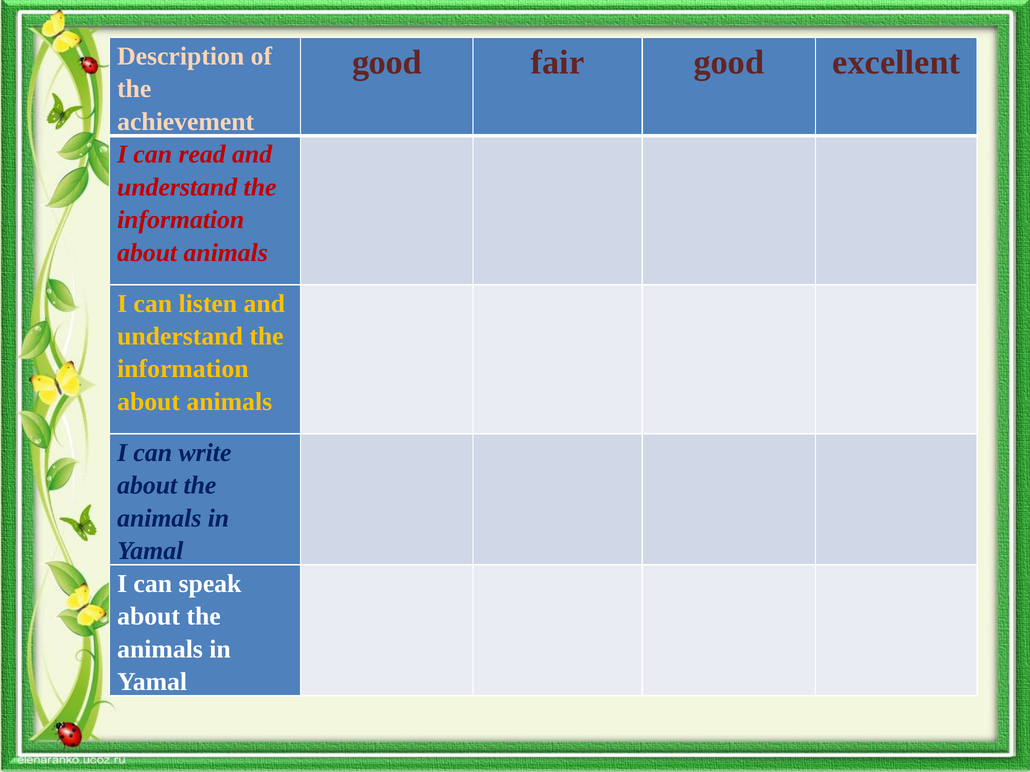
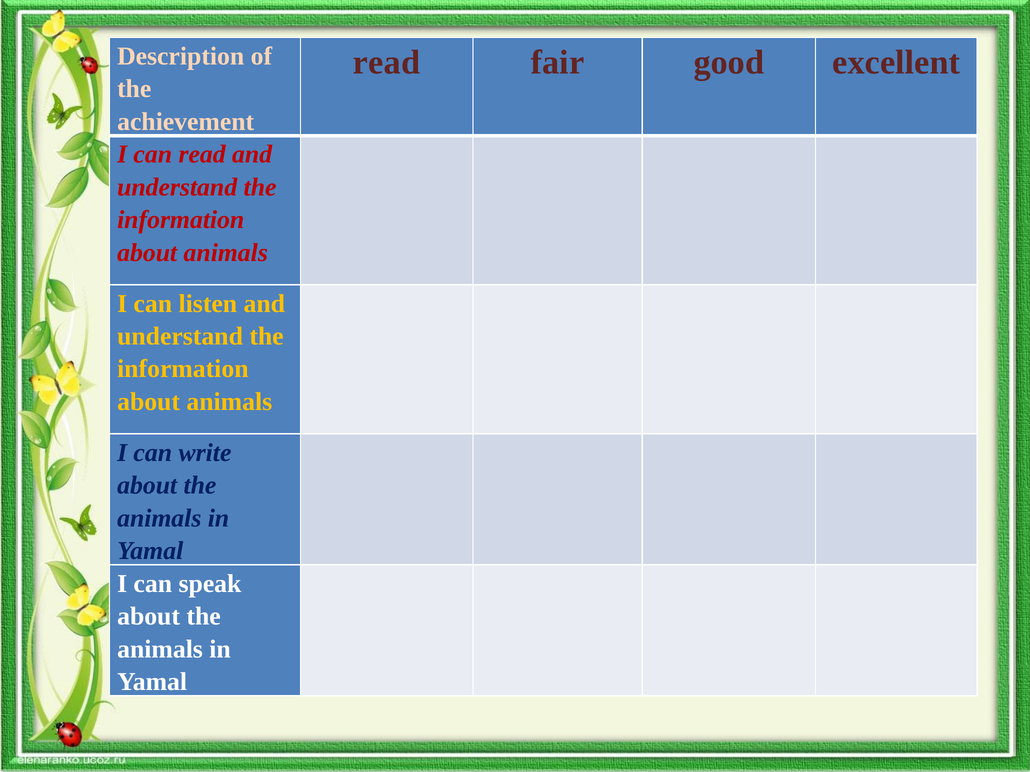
good at (387, 62): good -> read
